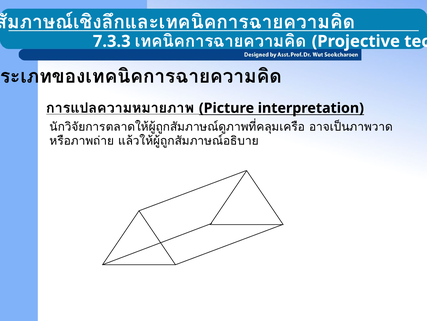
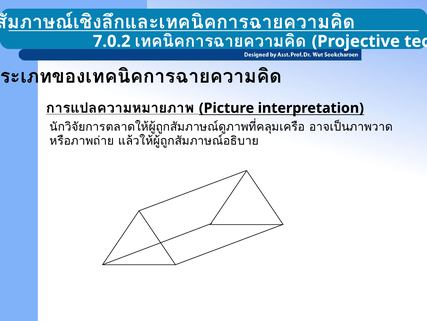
7.3.3: 7.3.3 -> 7.0.2
